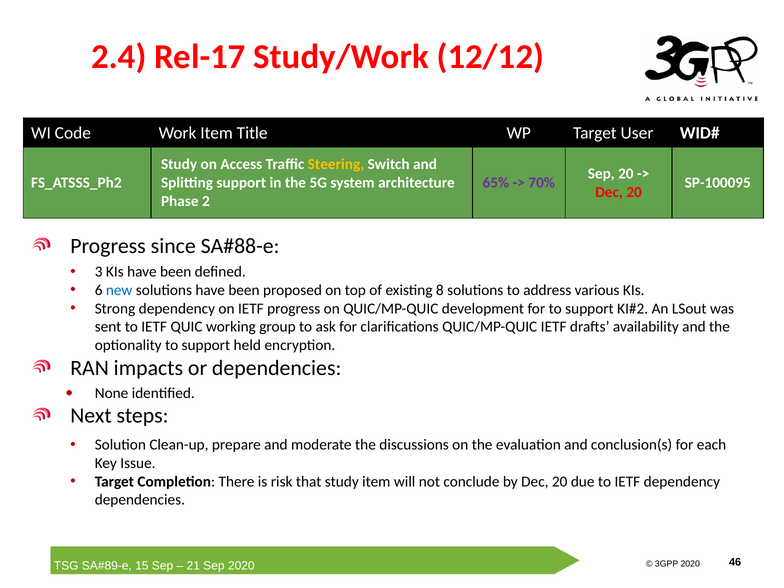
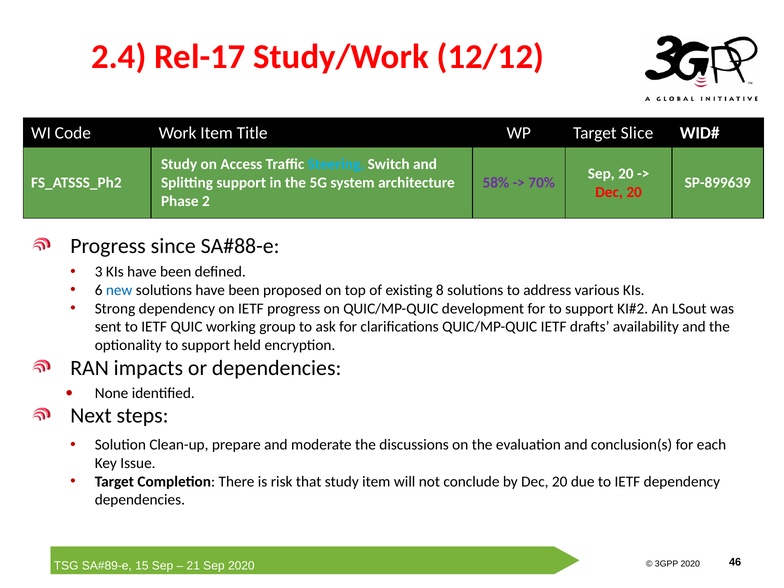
User: User -> Slice
Steering colour: yellow -> light blue
65%: 65% -> 58%
SP-100095: SP-100095 -> SP-899639
